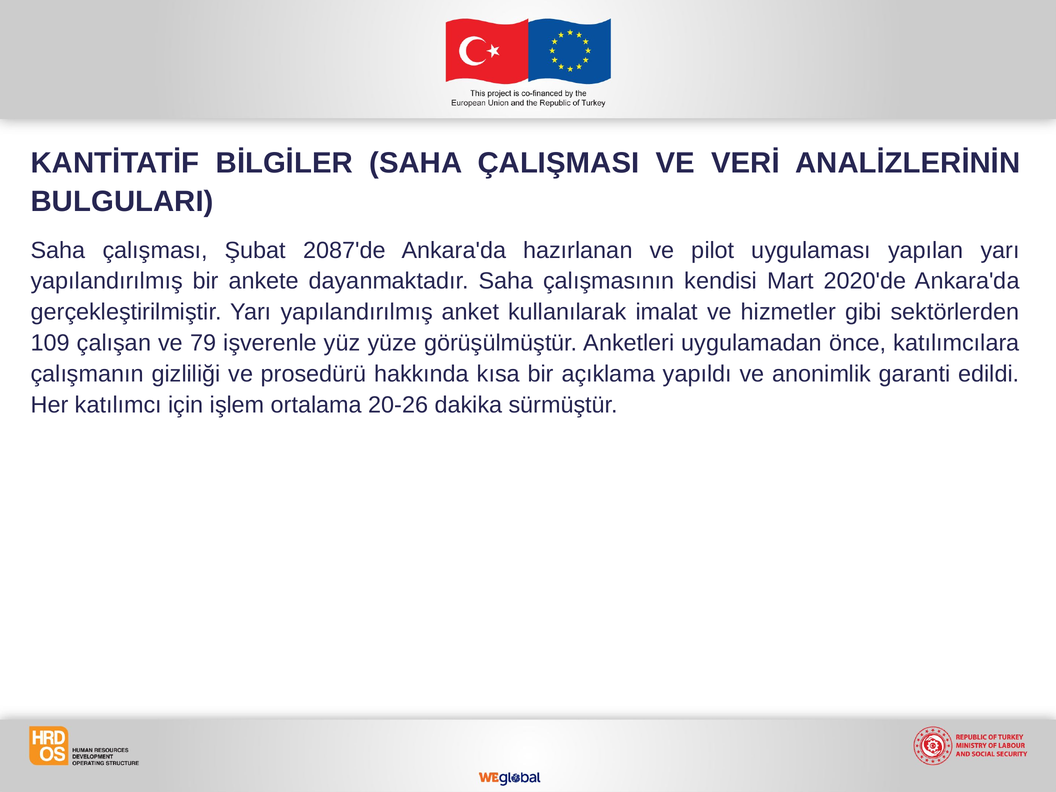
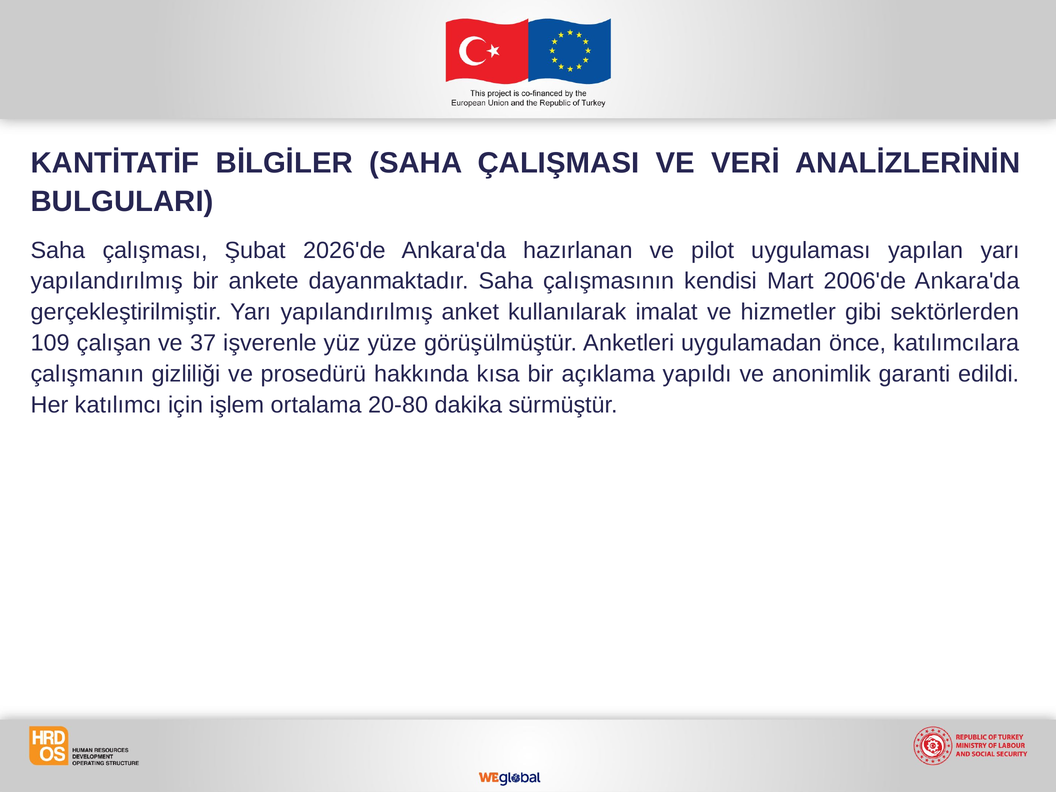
2087'de: 2087'de -> 2026'de
2020'de: 2020'de -> 2006'de
79: 79 -> 37
20-26: 20-26 -> 20-80
